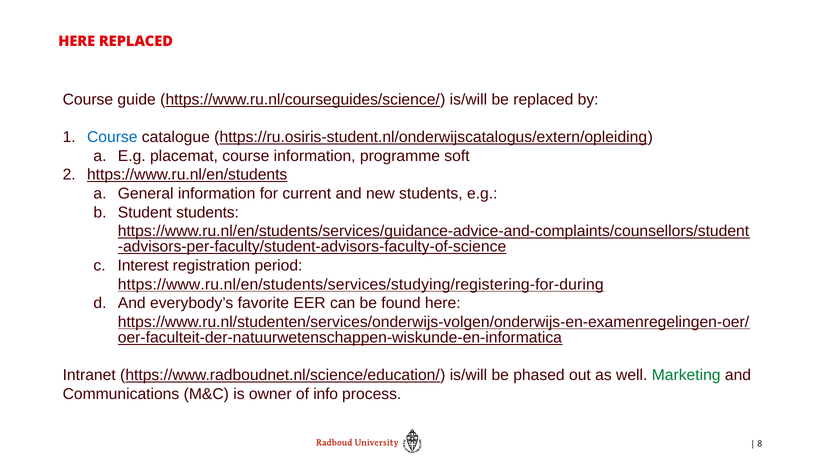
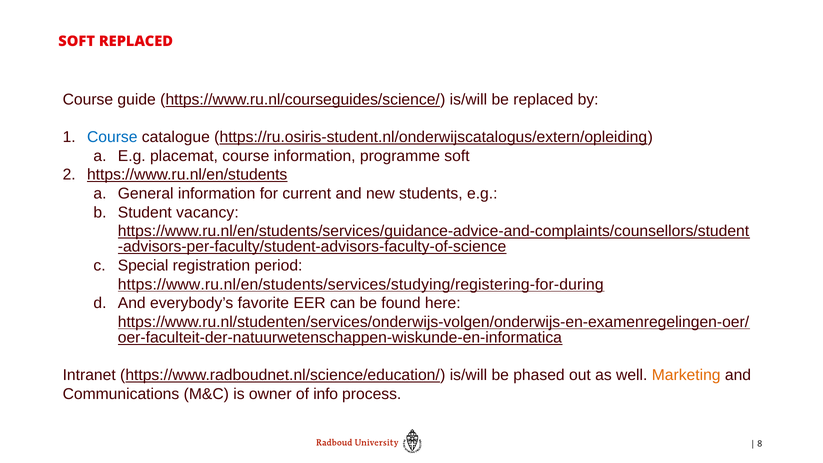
HERE at (77, 41): HERE -> SOFT
Student students: students -> vacancy
Interest: Interest -> Special
Marketing colour: green -> orange
